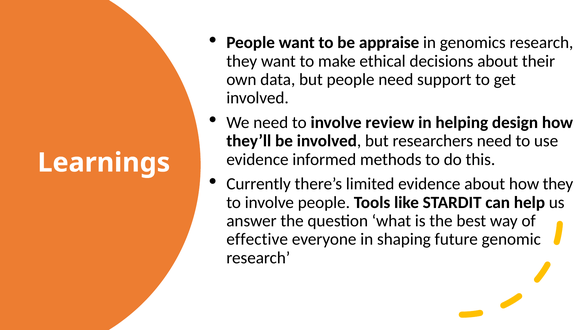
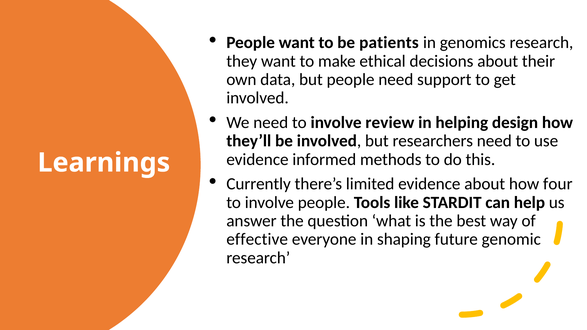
appraise: appraise -> patients
how they: they -> four
